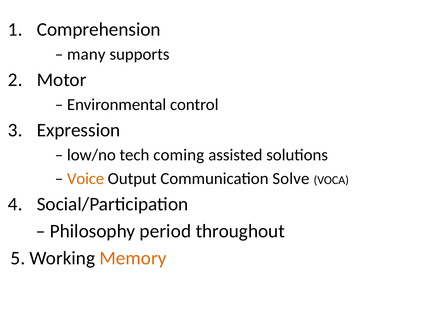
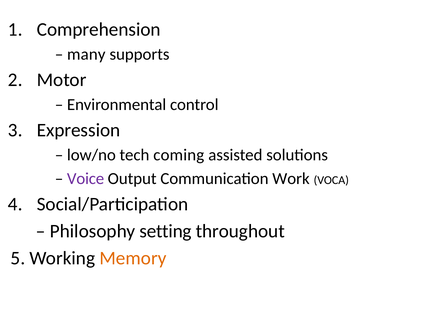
Voice colour: orange -> purple
Solve: Solve -> Work
period: period -> setting
